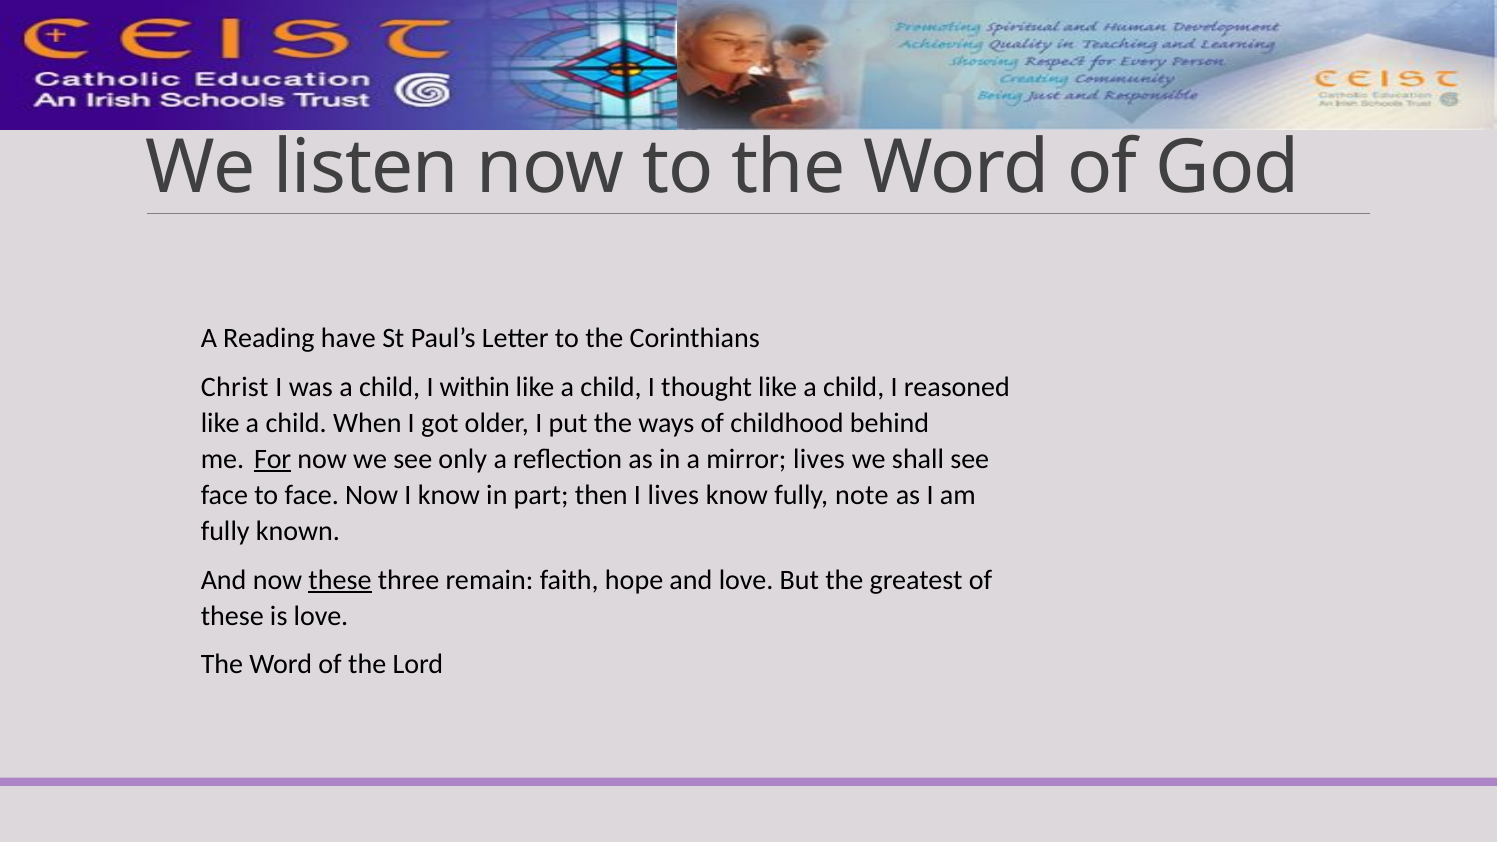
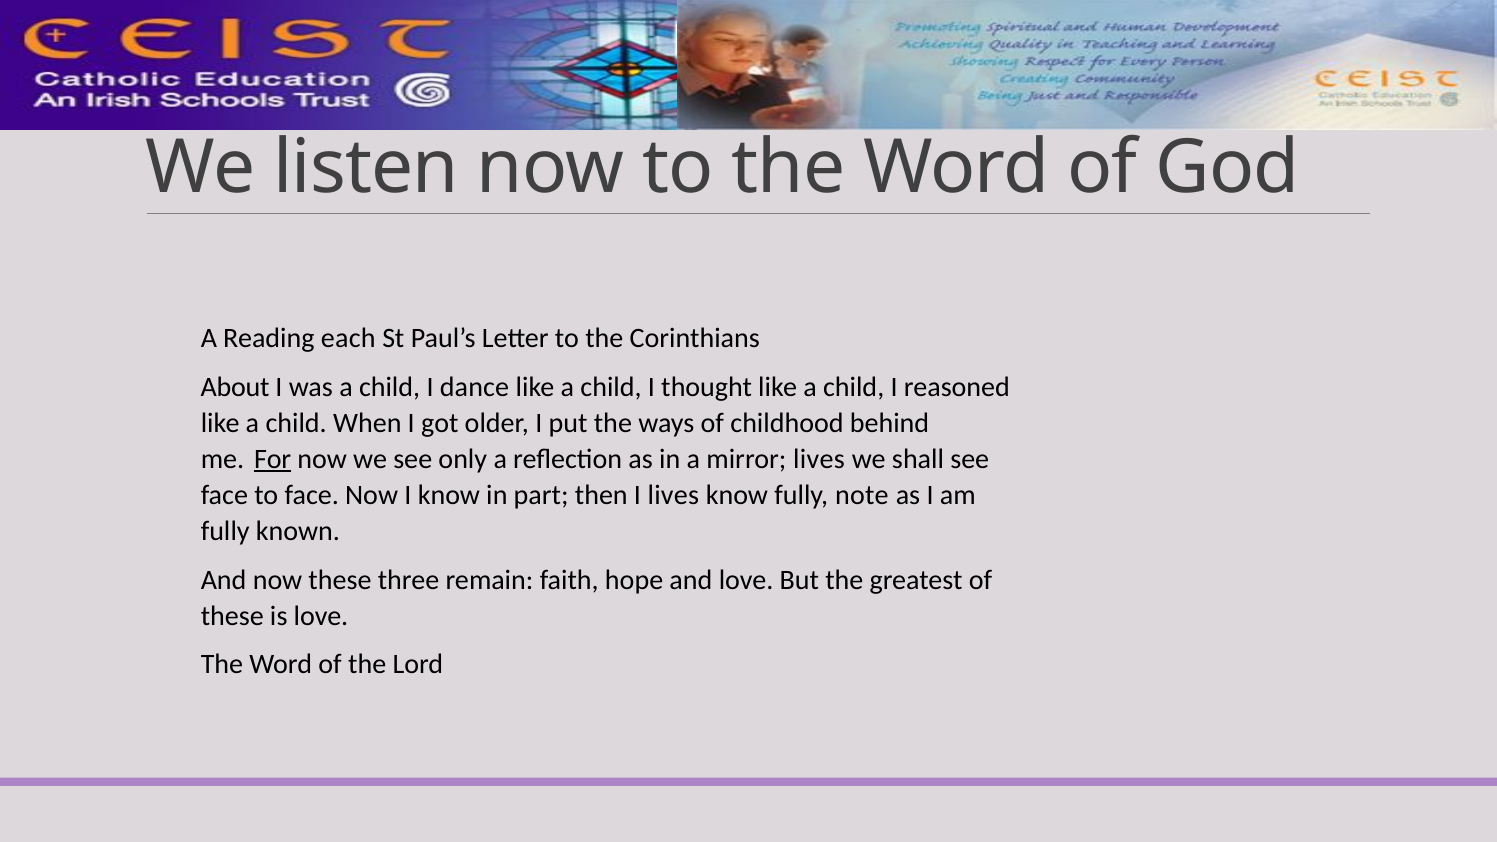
have: have -> each
Christ: Christ -> About
within: within -> dance
these at (340, 580) underline: present -> none
